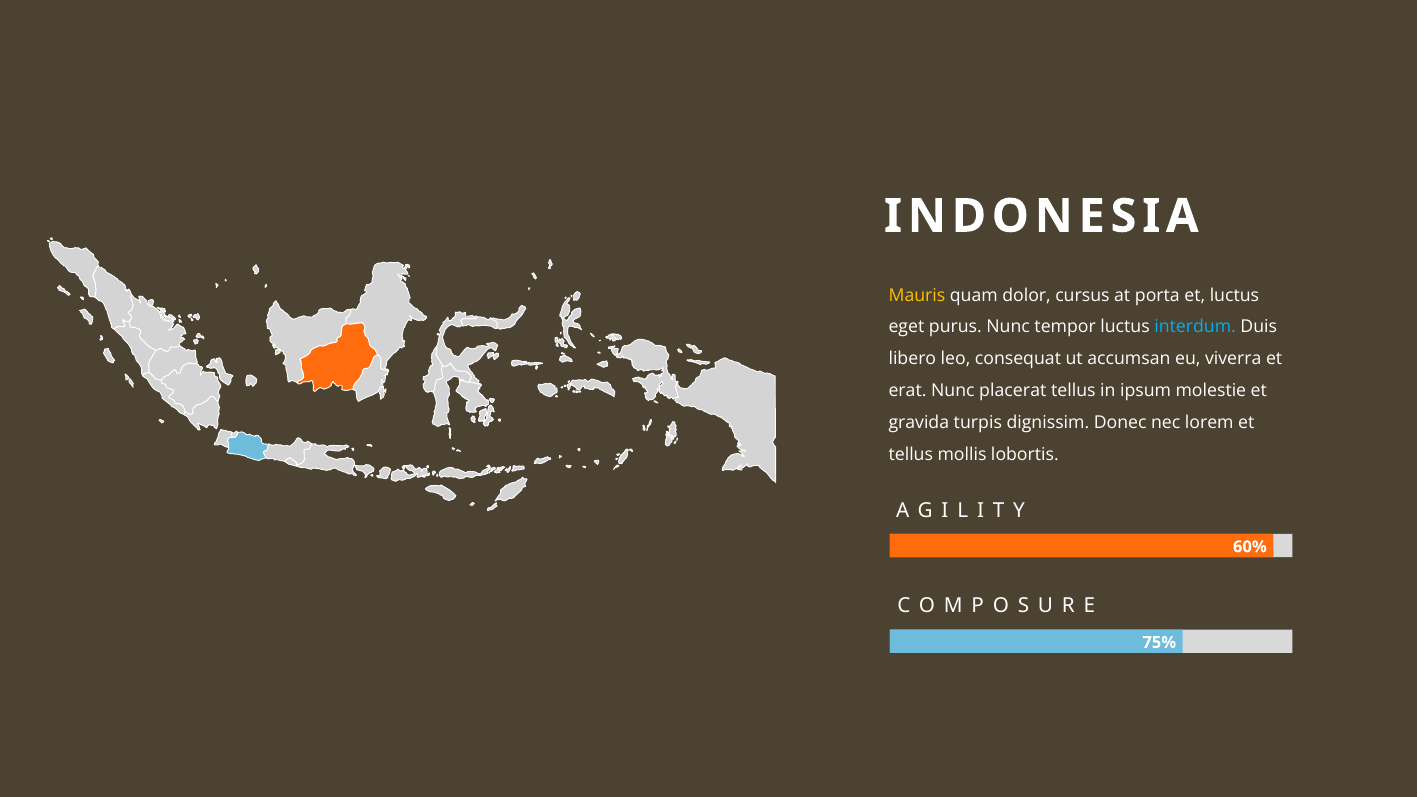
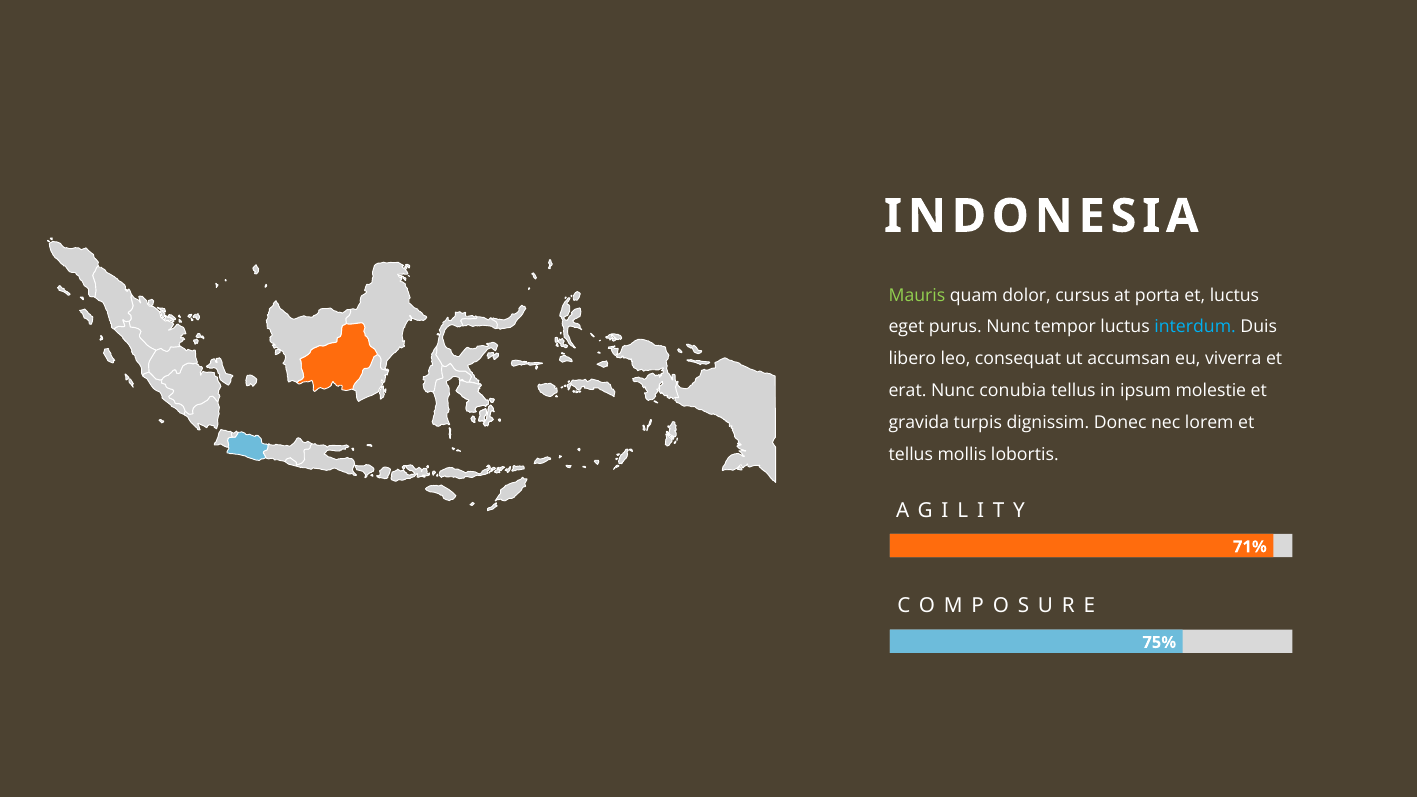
Mauris colour: yellow -> light green
placerat: placerat -> conubia
60%: 60% -> 71%
